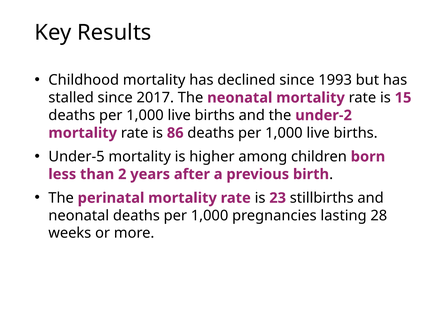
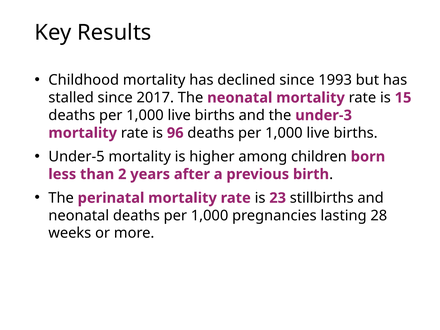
under-2: under-2 -> under-3
86: 86 -> 96
